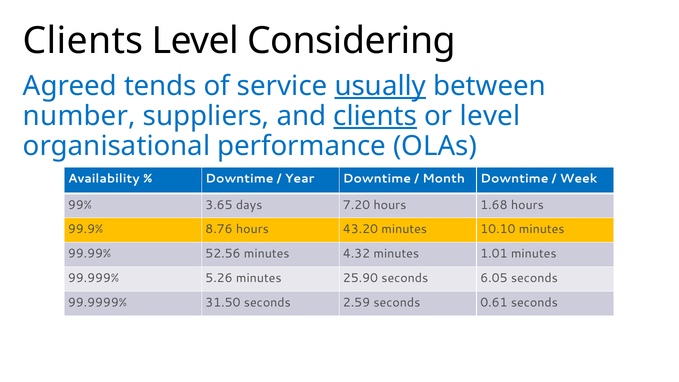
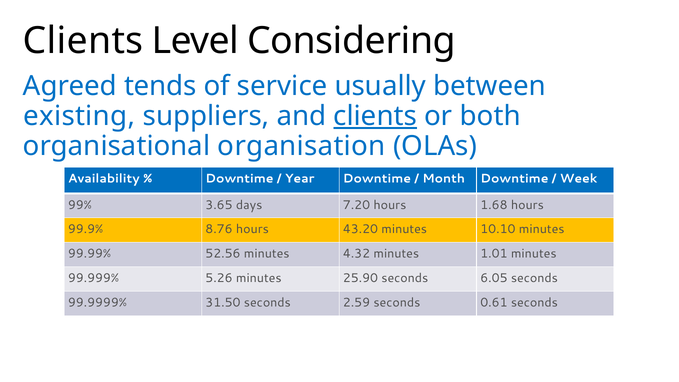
usually underline: present -> none
number: number -> existing
or level: level -> both
performance: performance -> organisation
